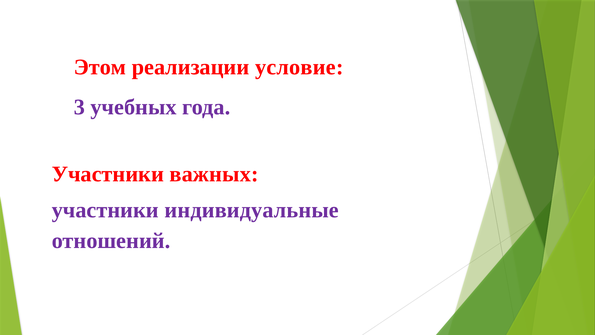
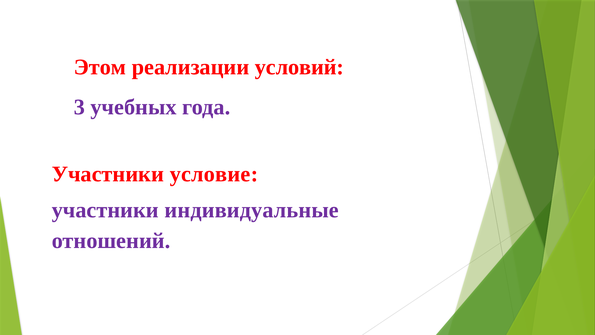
условие: условие -> условий
важных: важных -> условие
